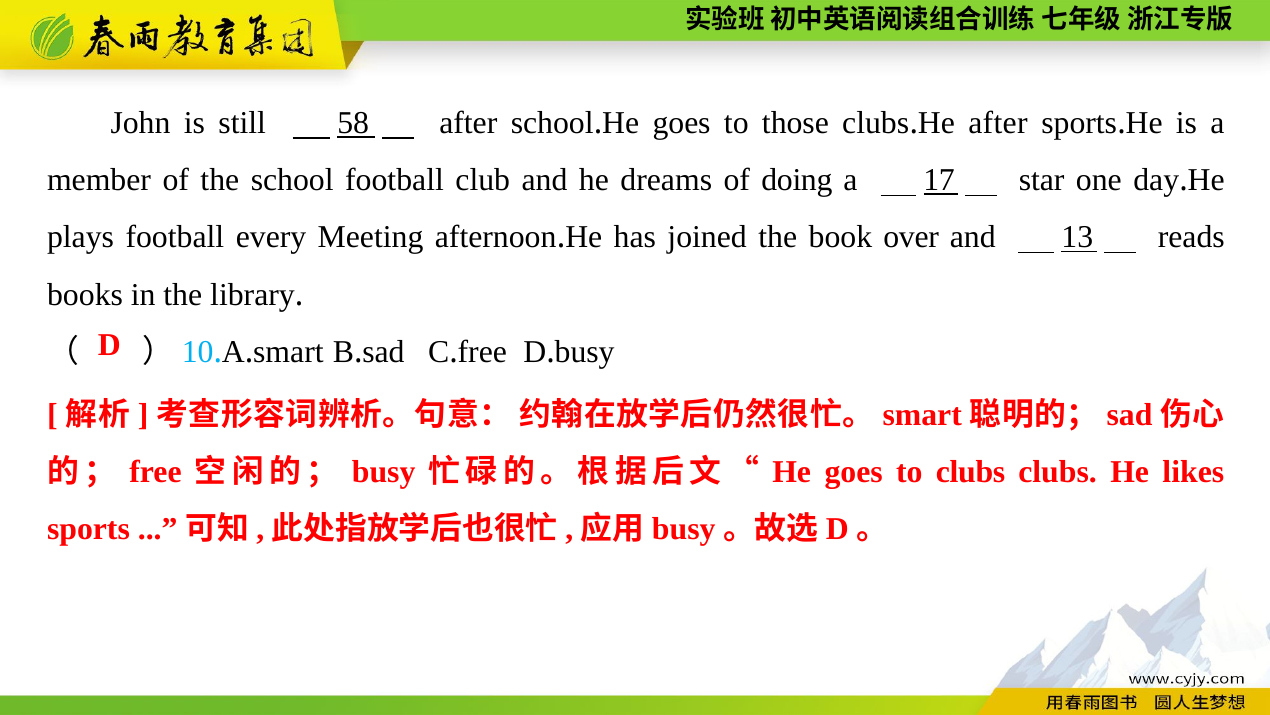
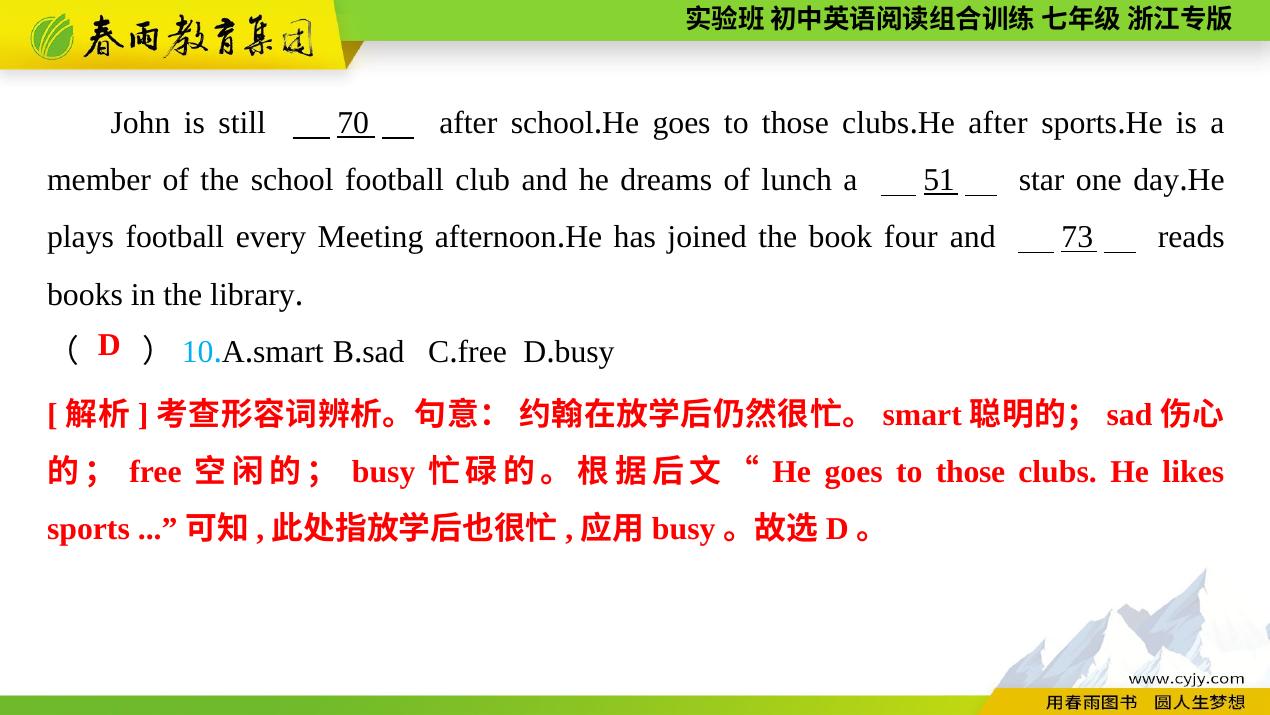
58: 58 -> 70
doing: doing -> lunch
17: 17 -> 51
over: over -> four
13: 13 -> 73
clubs at (971, 472): clubs -> those
